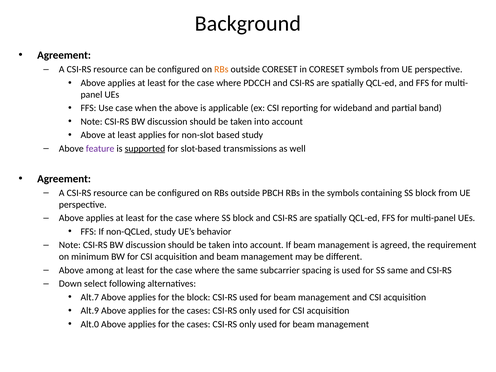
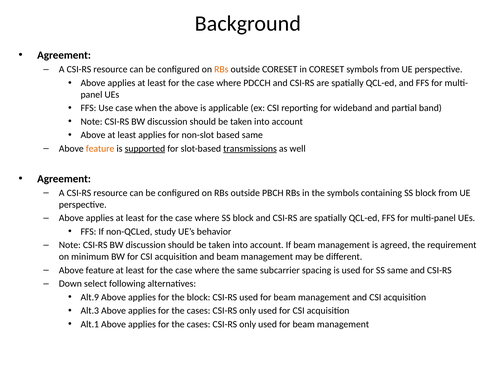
based study: study -> same
feature at (100, 149) colour: purple -> orange
transmissions underline: none -> present
among at (100, 270): among -> feature
Alt.7: Alt.7 -> Alt.9
Alt.9: Alt.9 -> Alt.3
Alt.0: Alt.0 -> Alt.1
